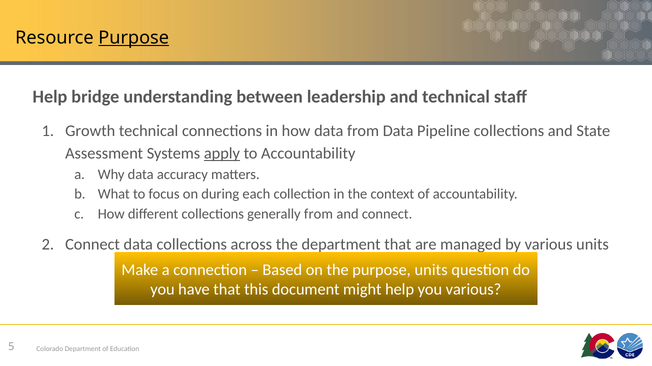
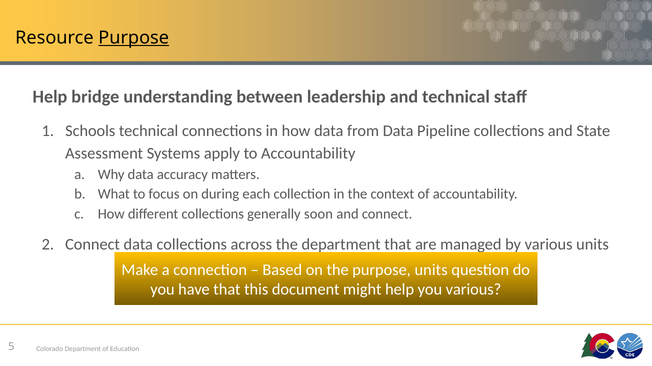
Growth: Growth -> Schools
apply underline: present -> none
generally from: from -> soon
